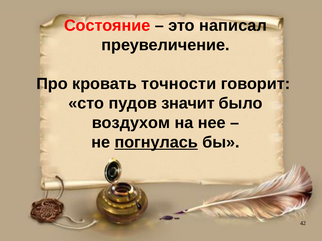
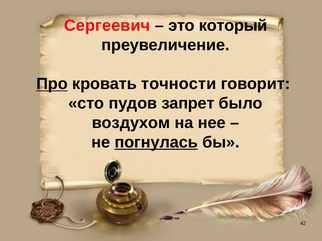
Состояние: Состояние -> Сергеевич
написал: написал -> который
Про underline: none -> present
значит: значит -> запрет
